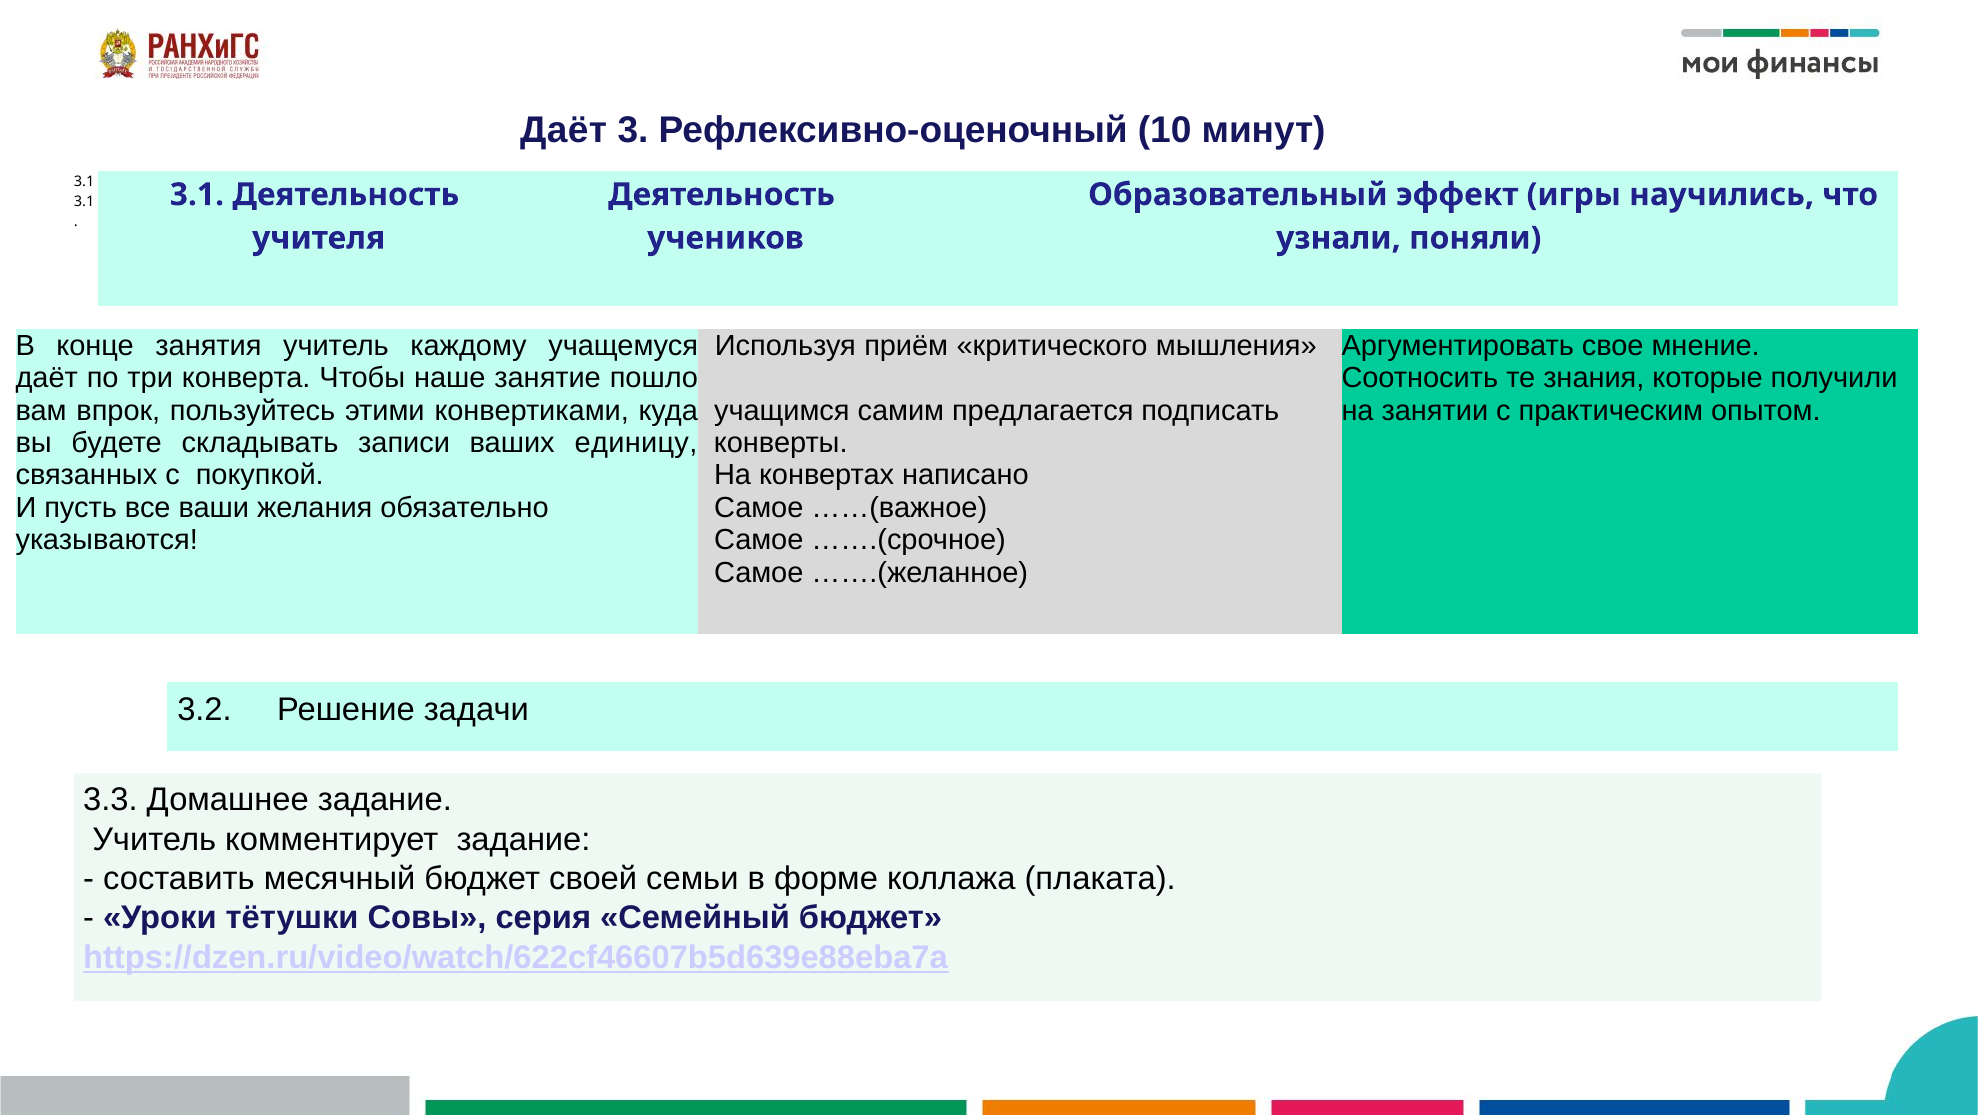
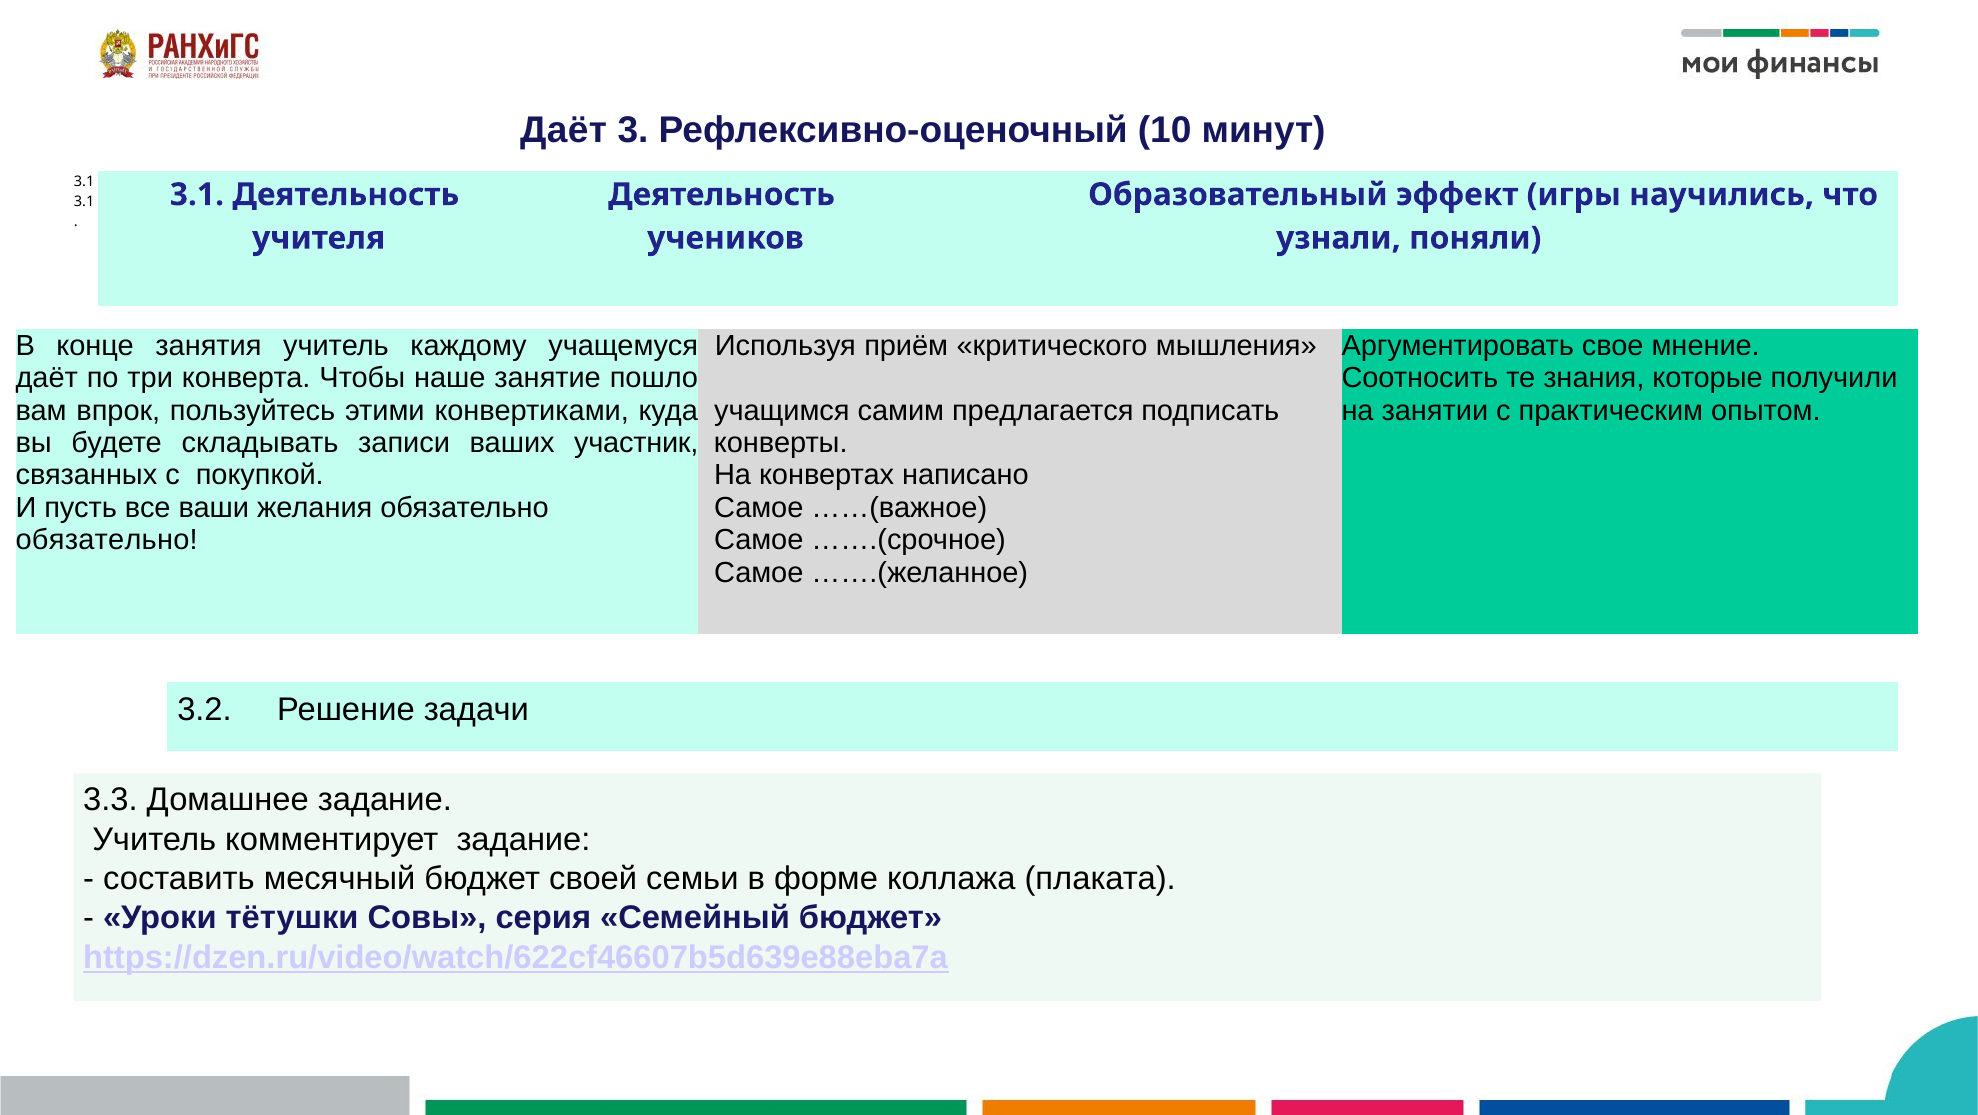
единицу: единицу -> участник
указываются at (107, 540): указываются -> обязательно
